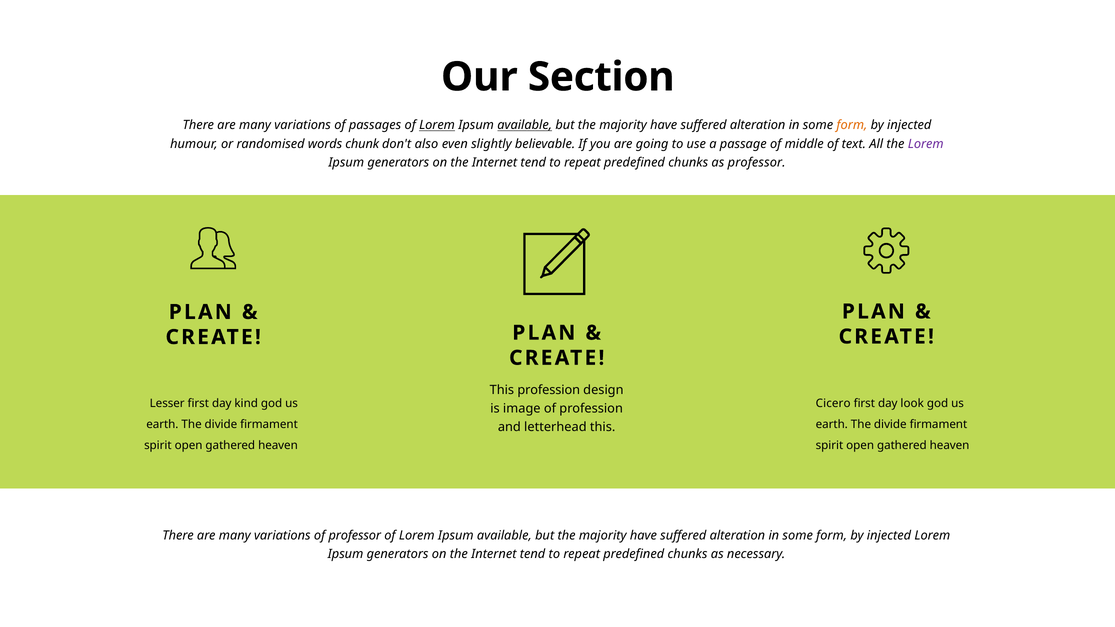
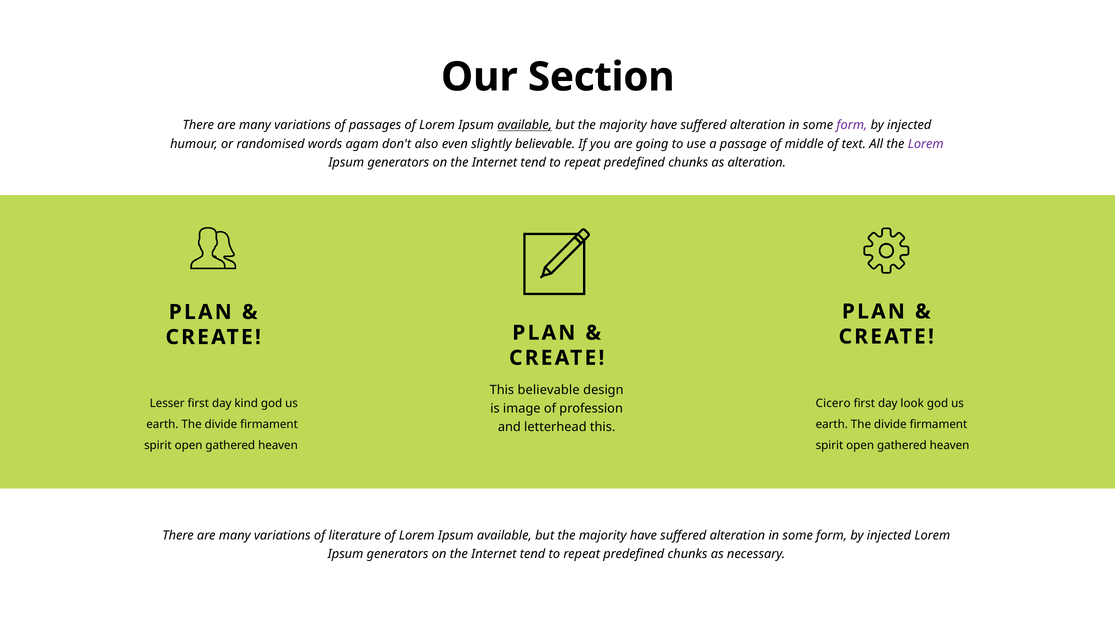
Lorem at (437, 125) underline: present -> none
form at (852, 125) colour: orange -> purple
chunk: chunk -> agam
as professor: professor -> alteration
This profession: profession -> believable
of professor: professor -> literature
